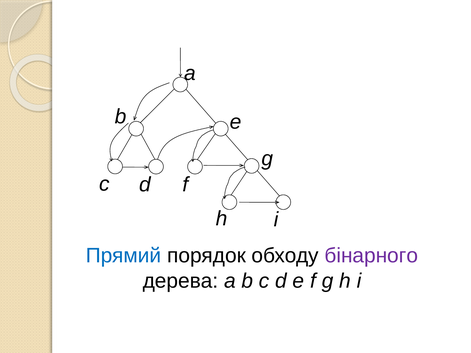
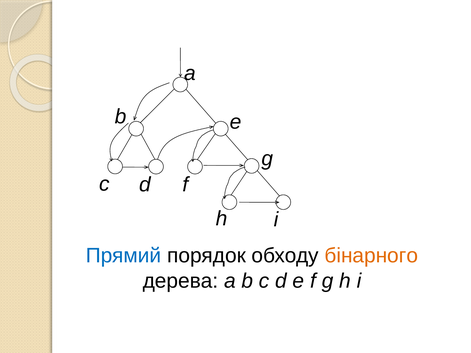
бінарного colour: purple -> orange
